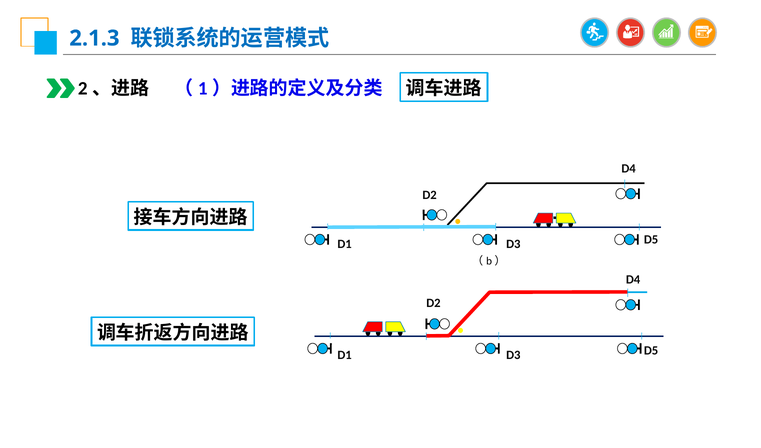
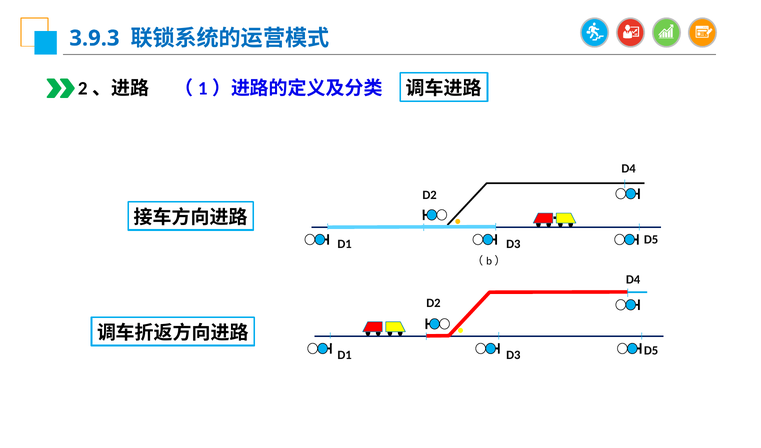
2.1.3: 2.1.3 -> 3.9.3
